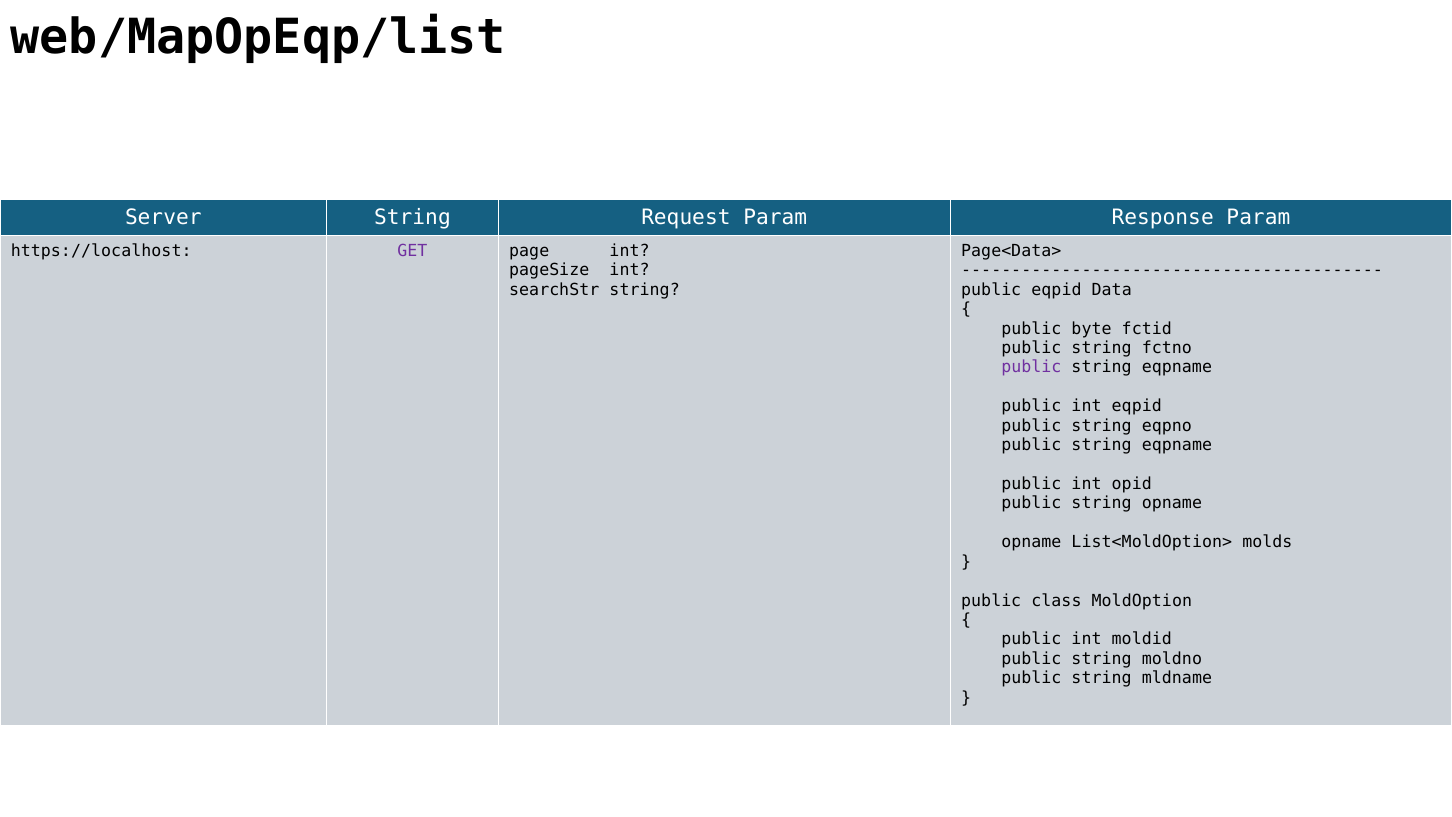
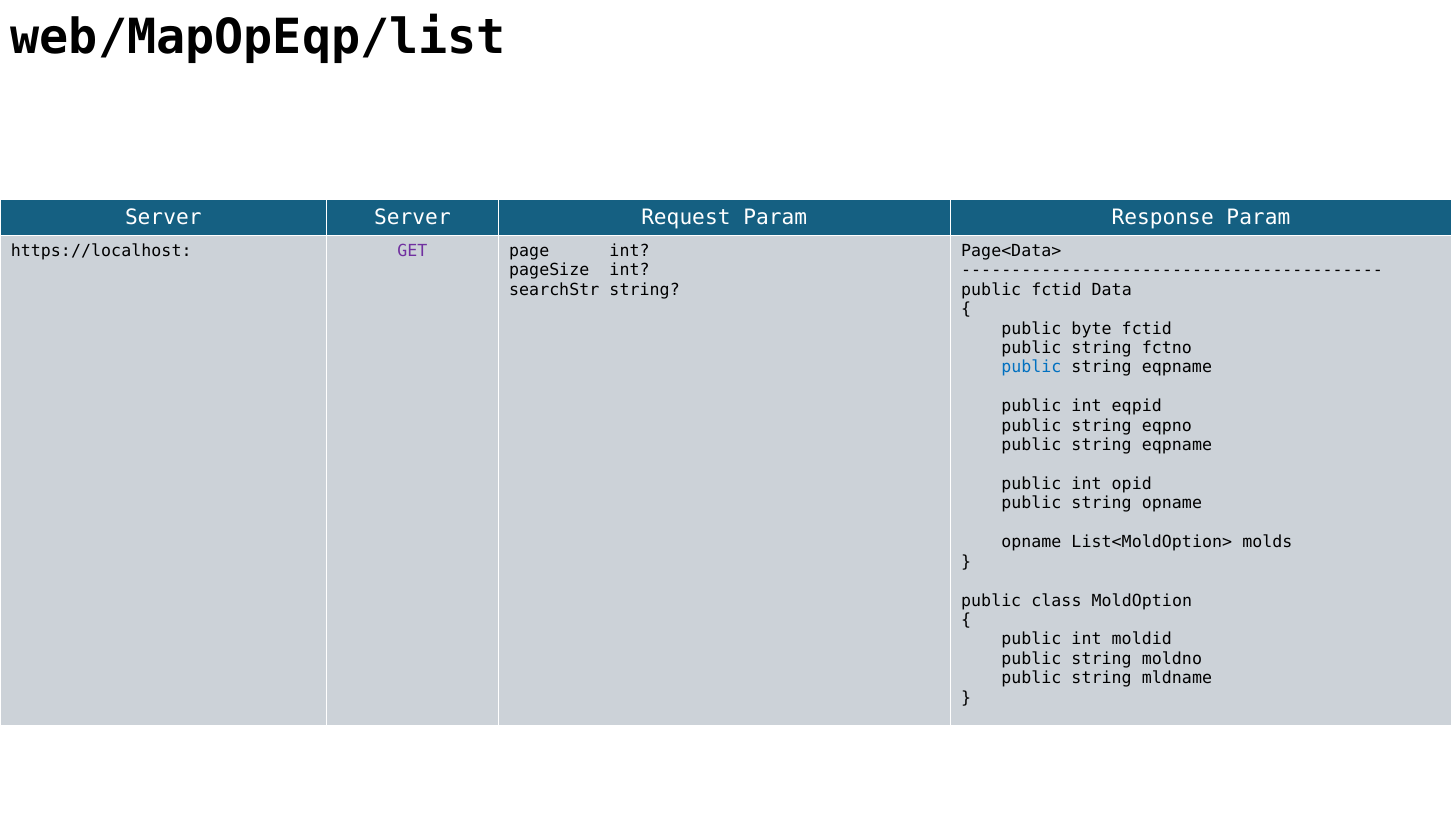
Server String: String -> Server
public eqpid: eqpid -> fctid
public at (1031, 367) colour: purple -> blue
